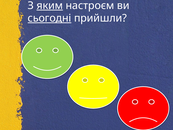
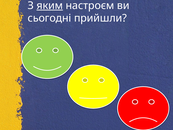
сьогодні underline: present -> none
